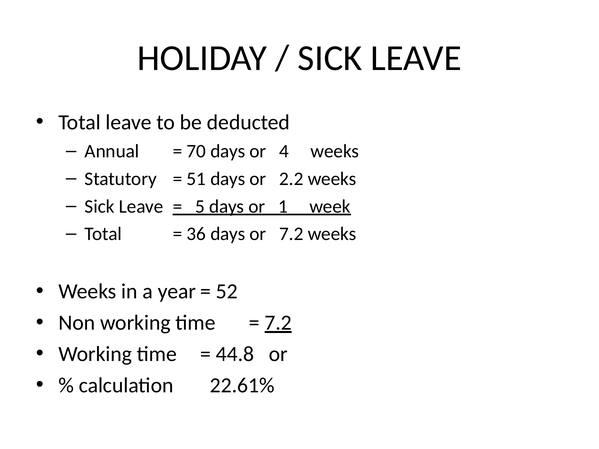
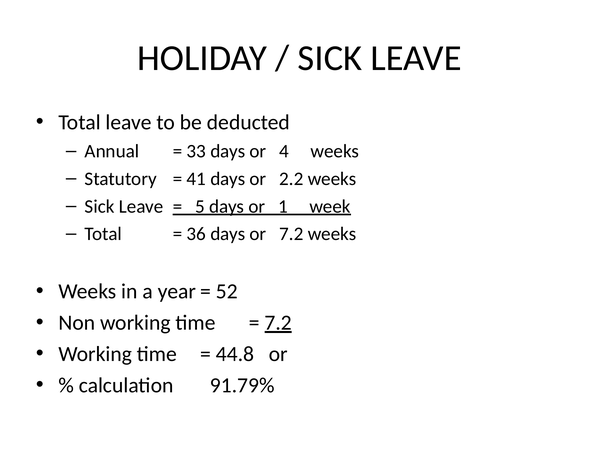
70: 70 -> 33
51: 51 -> 41
22.61%: 22.61% -> 91.79%
